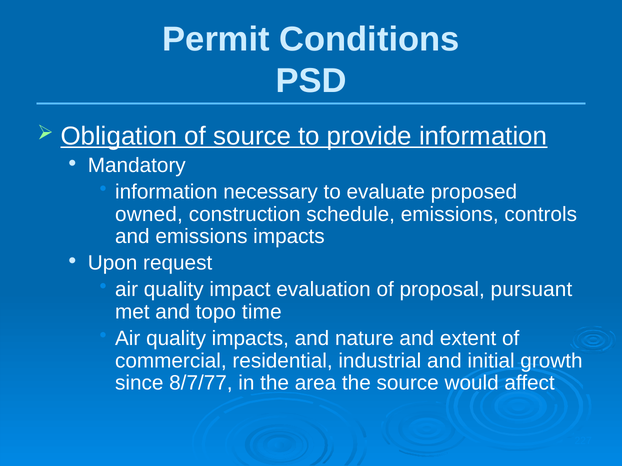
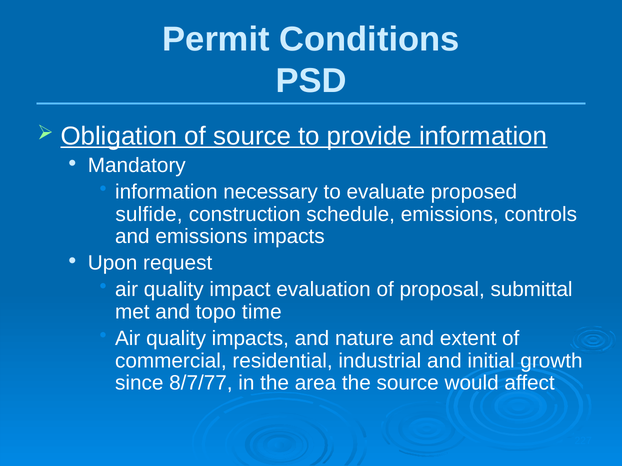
owned: owned -> sulfide
pursuant: pursuant -> submittal
